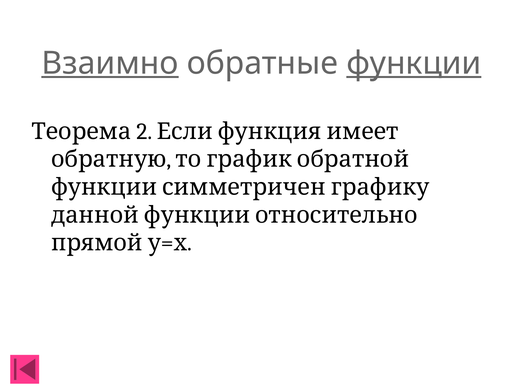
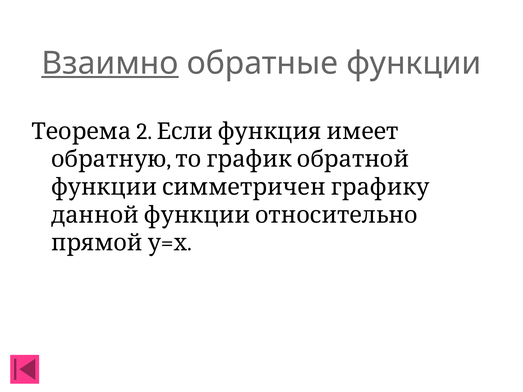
функции underline: present -> none
